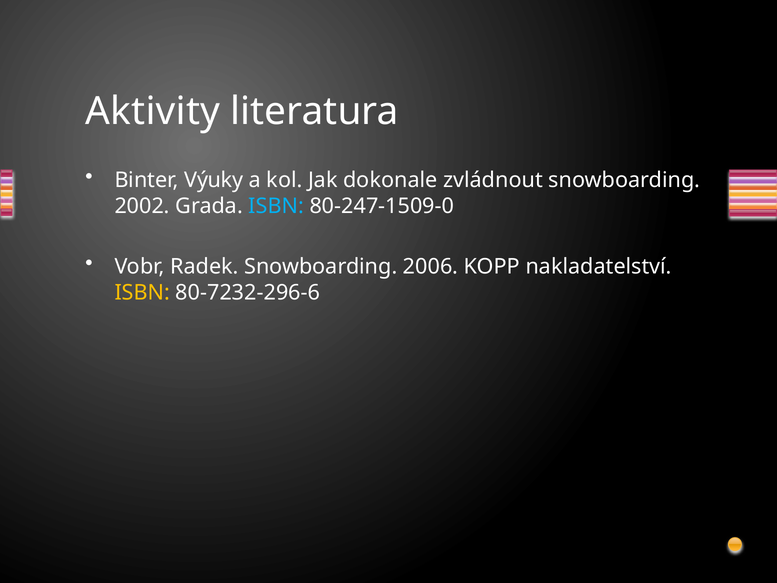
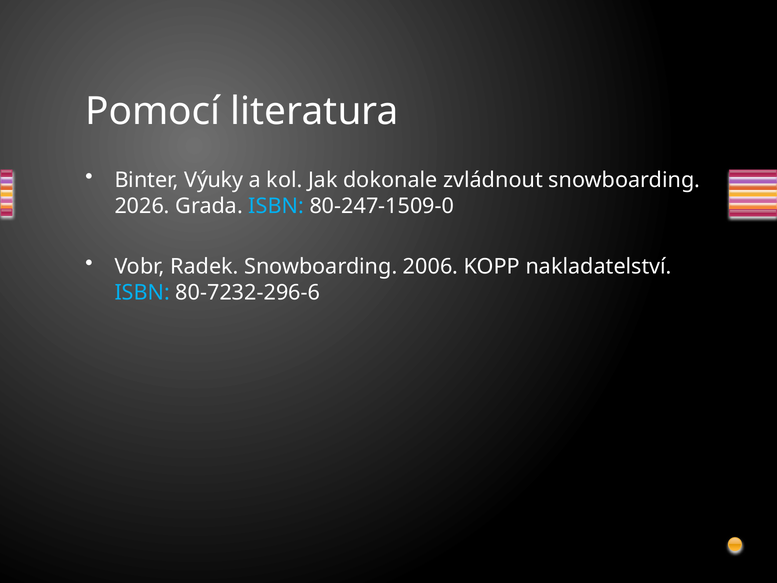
Aktivity: Aktivity -> Pomocí
2002: 2002 -> 2026
ISBN at (142, 292) colour: yellow -> light blue
